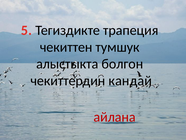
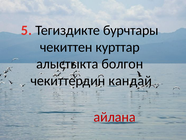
трапеция: трапеция -> бурчтары
тумшук: тумшук -> курттар
